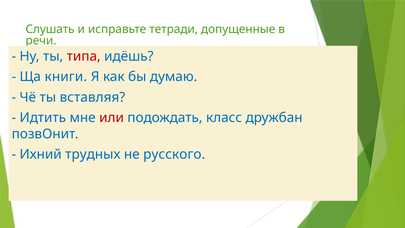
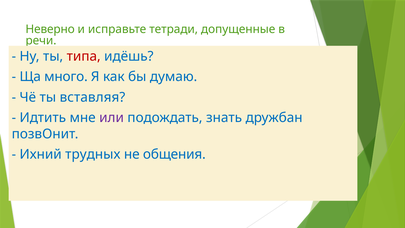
Слушать: Слушать -> Неверно
книги: книги -> много
или colour: red -> purple
класс: класс -> знать
русского: русского -> общения
